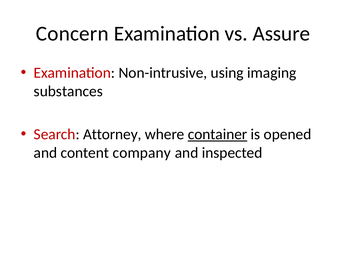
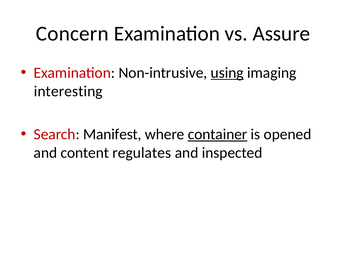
using underline: none -> present
substances: substances -> interesting
Attorney: Attorney -> Manifest
company: company -> regulates
